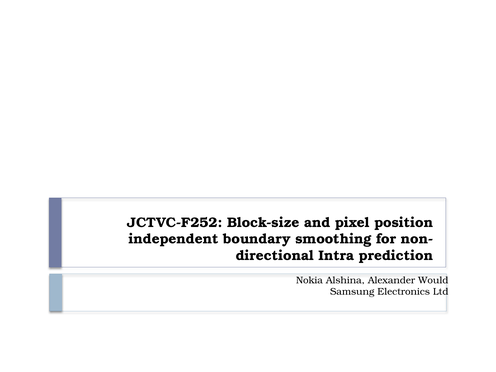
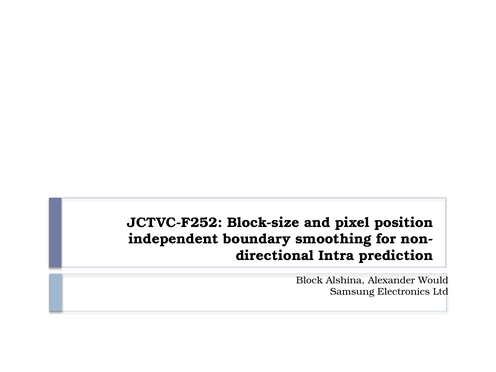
Nokia: Nokia -> Block
